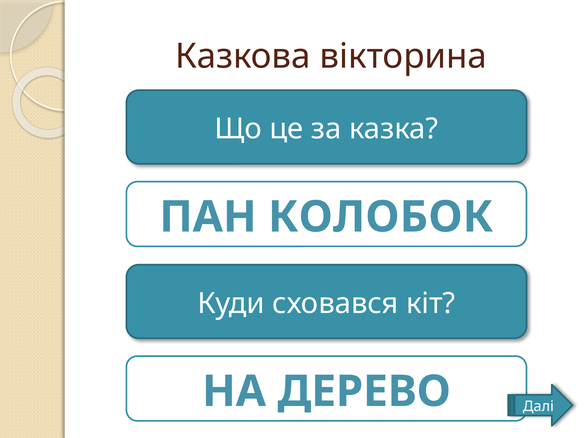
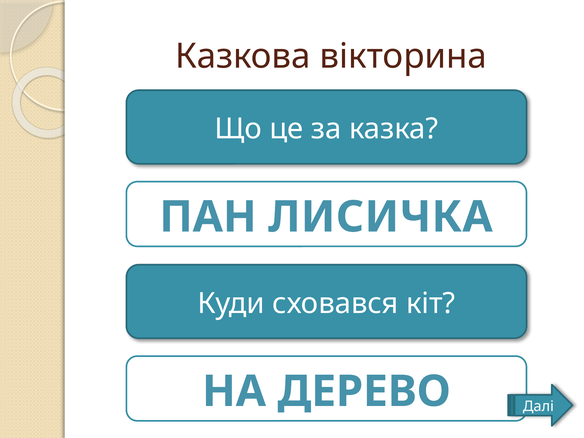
КОЛОБОК: КОЛОБОК -> ЛИСИЧКА
